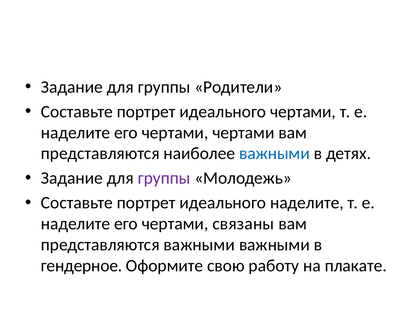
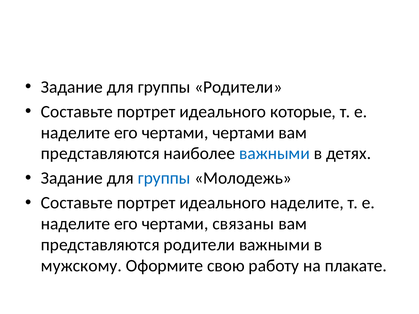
идеального чертами: чертами -> которые
группы at (164, 178) colour: purple -> blue
представляются важными: важными -> родители
гендерное: гендерное -> мужскому
